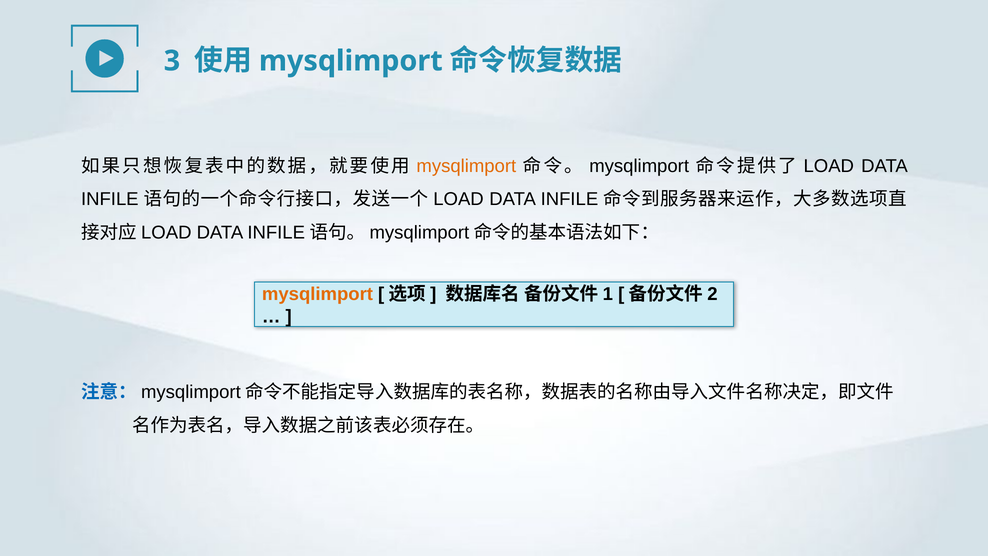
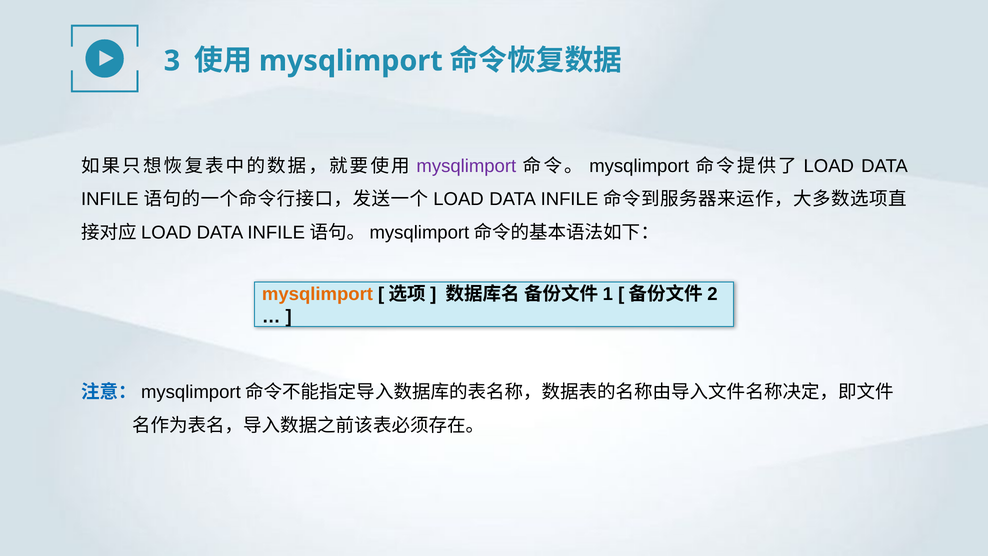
mysqlimport at (466, 166) colour: orange -> purple
